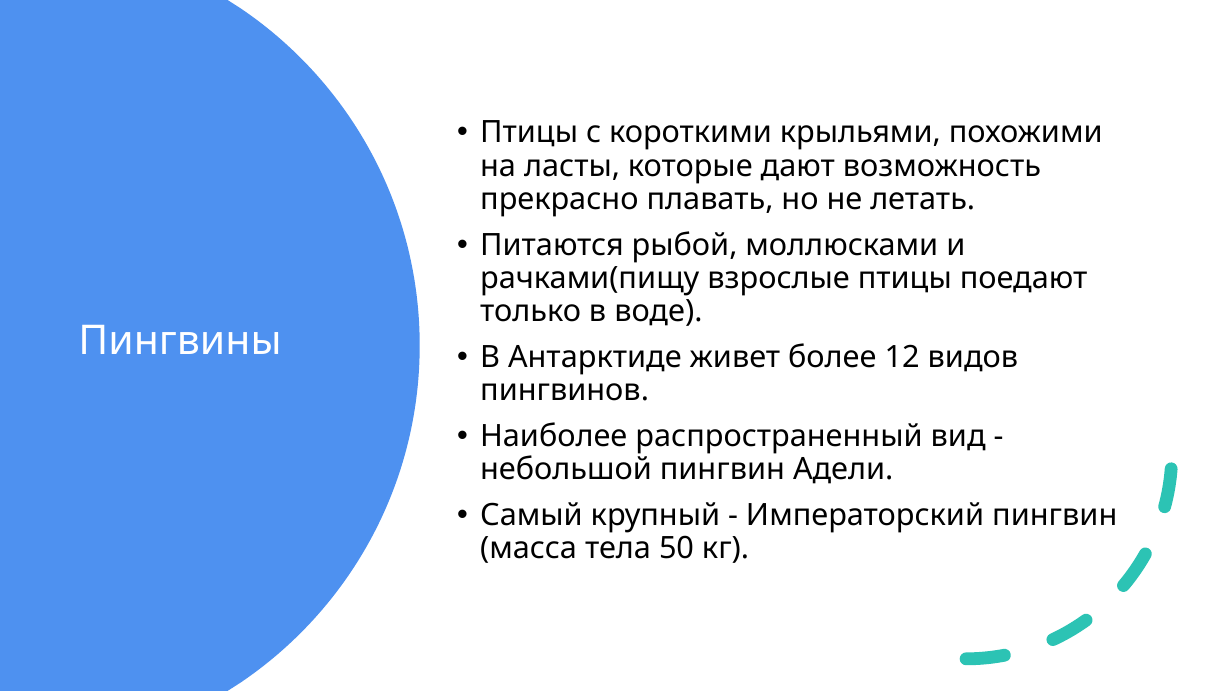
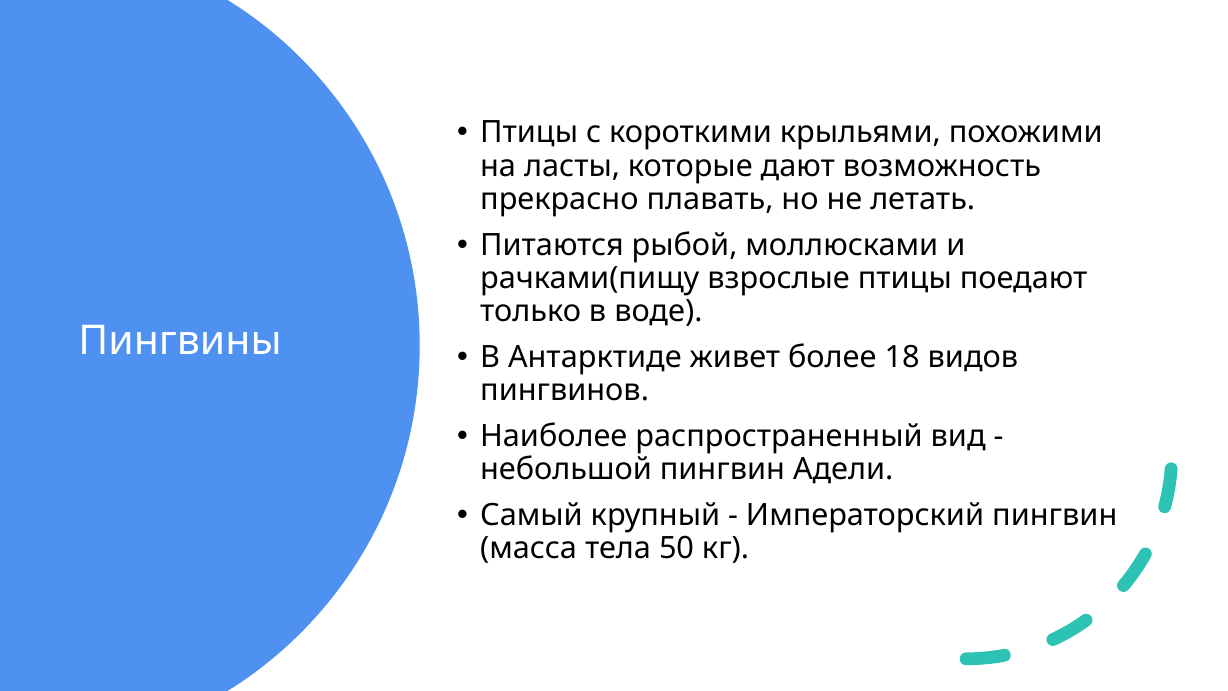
12: 12 -> 18
